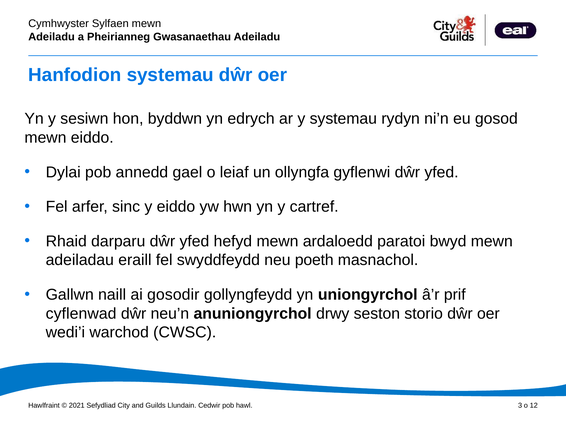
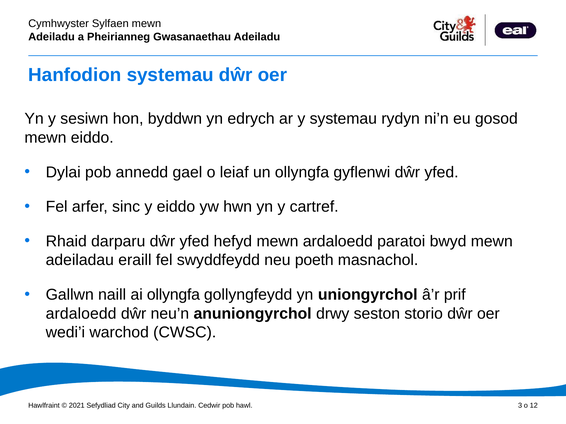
ai gosodir: gosodir -> ollyngfa
cyflenwad at (81, 314): cyflenwad -> ardaloedd
